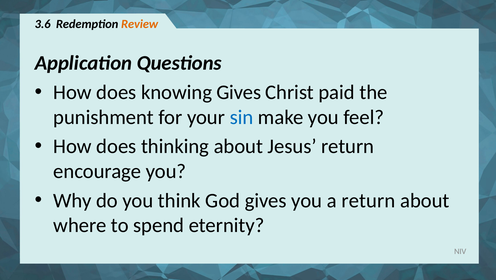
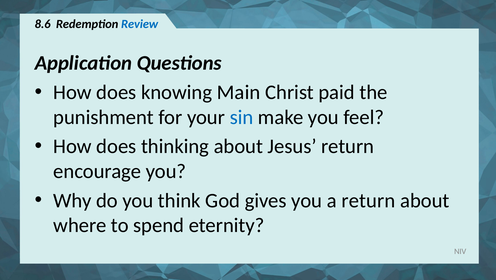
3.6: 3.6 -> 8.6
Review colour: orange -> blue
knowing Gives: Gives -> Main
